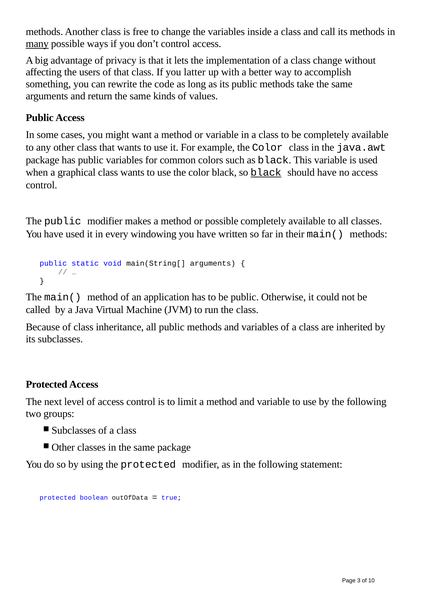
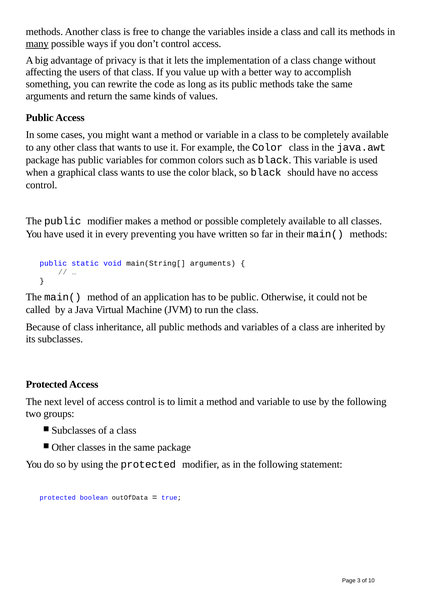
latter: latter -> value
black at (266, 172) underline: present -> none
windowing: windowing -> preventing
